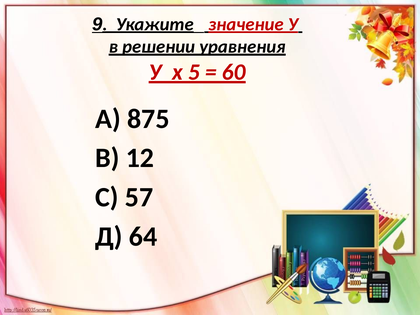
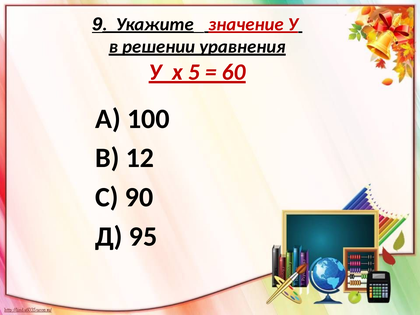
875: 875 -> 100
57: 57 -> 90
64: 64 -> 95
